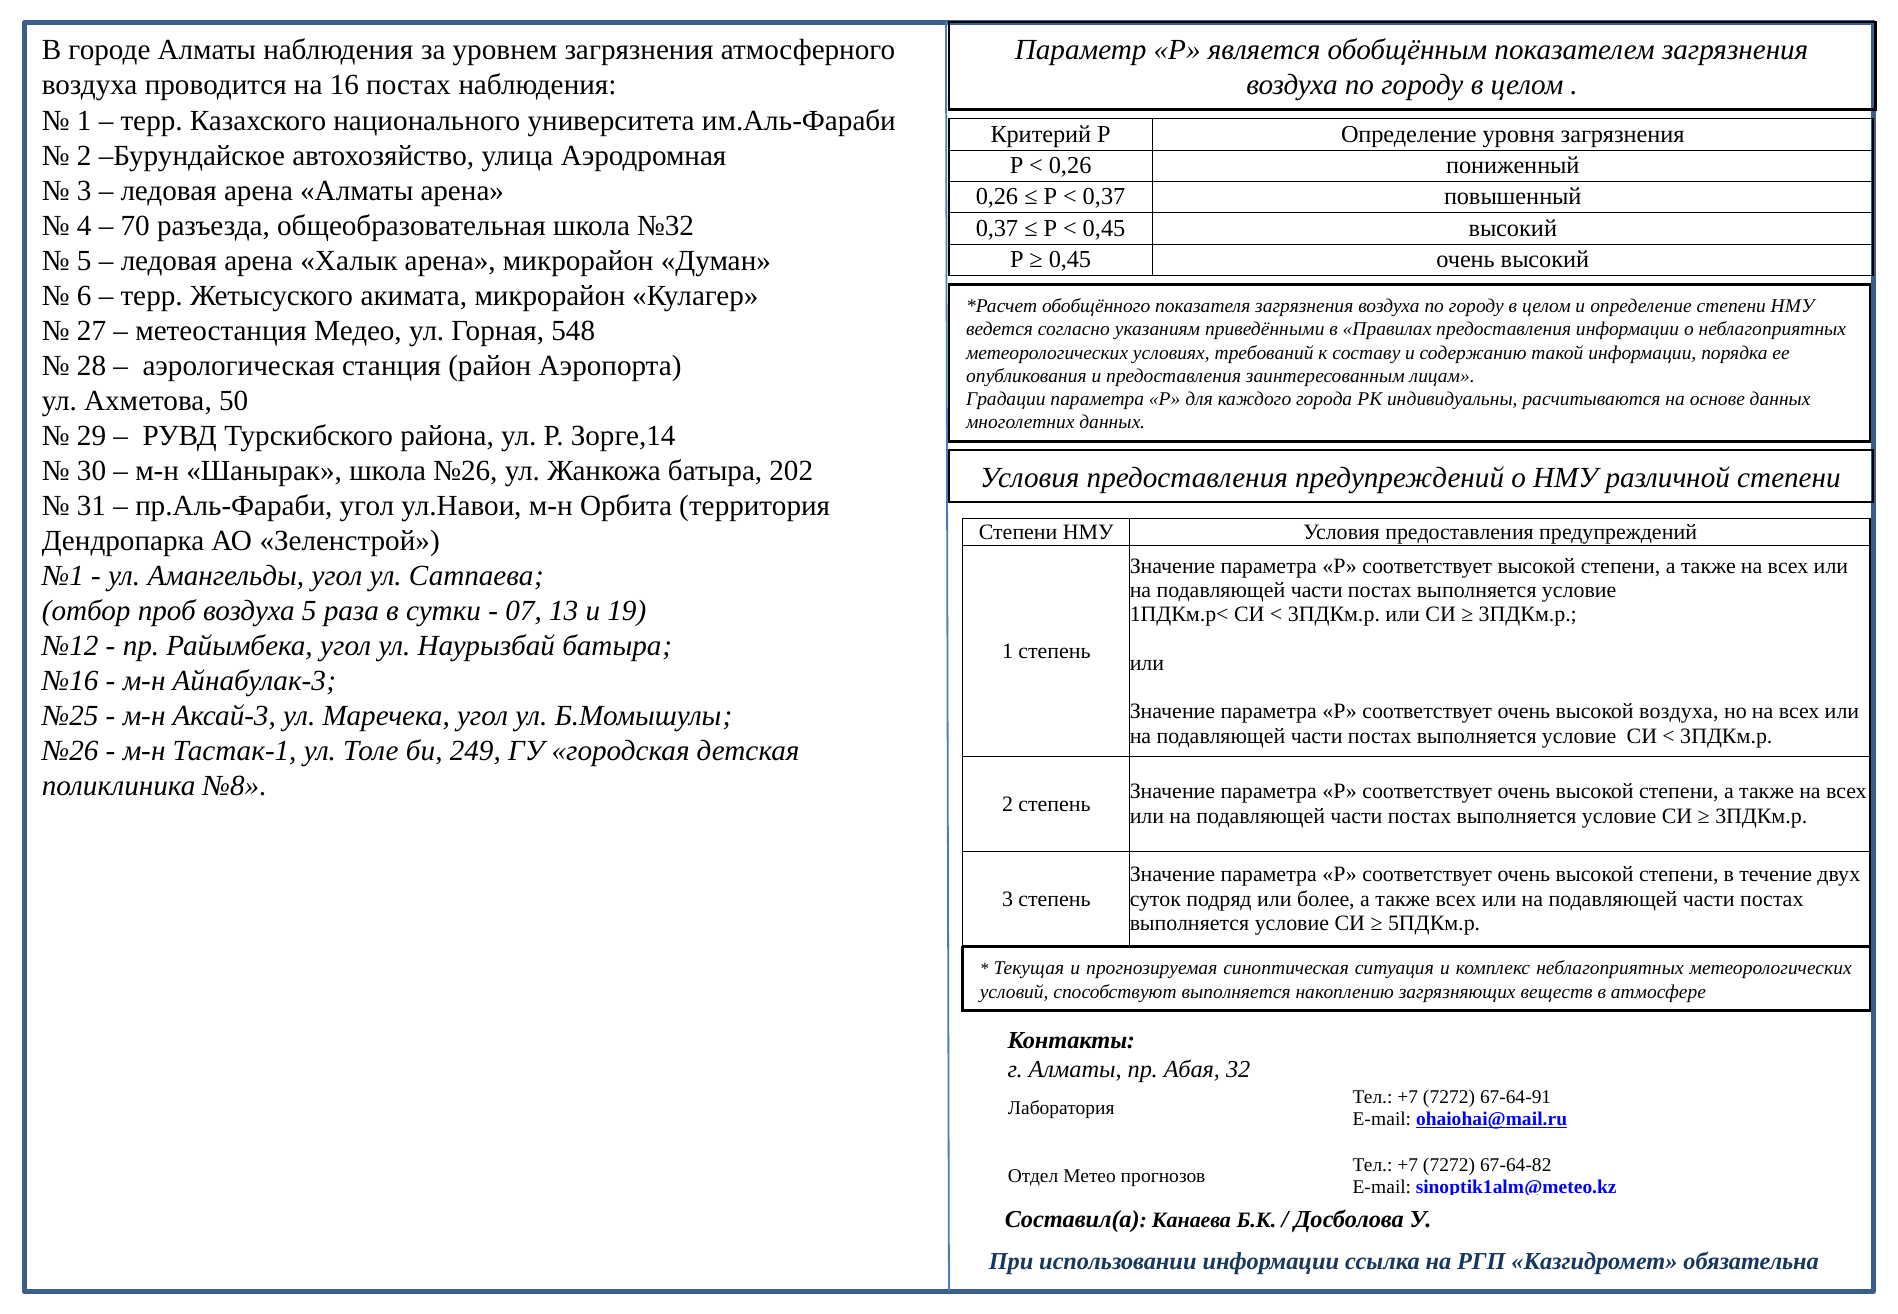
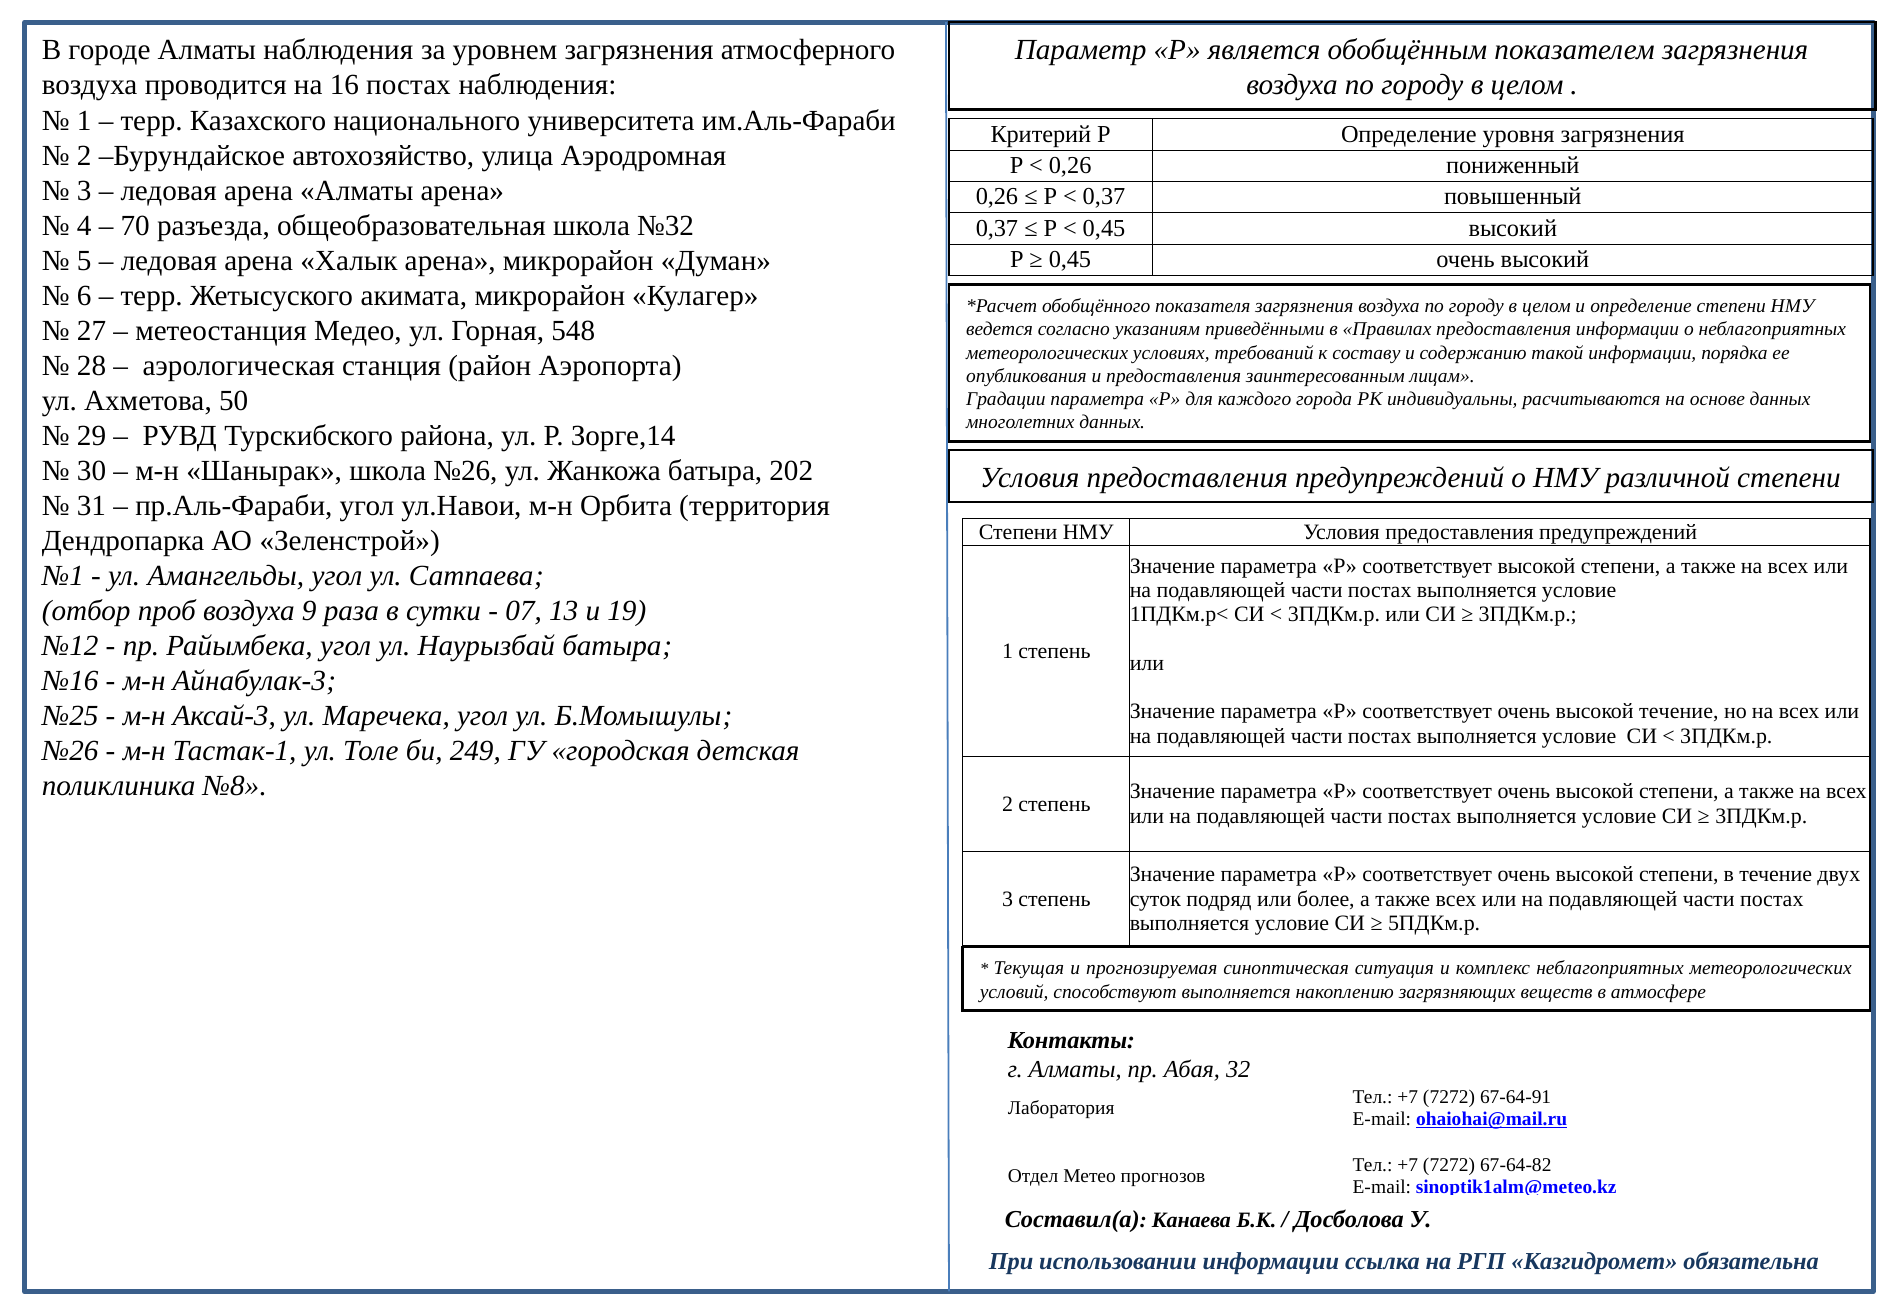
воздуха 5: 5 -> 9
высокой воздуха: воздуха -> течение
